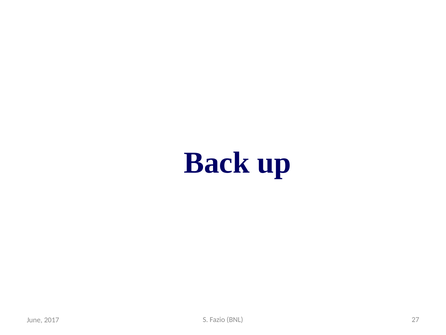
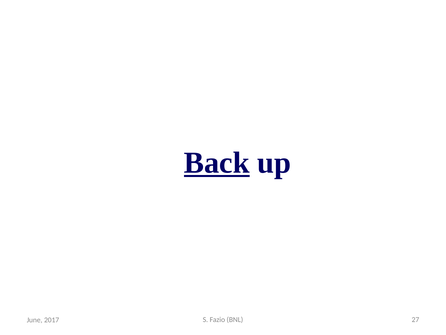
Back underline: none -> present
